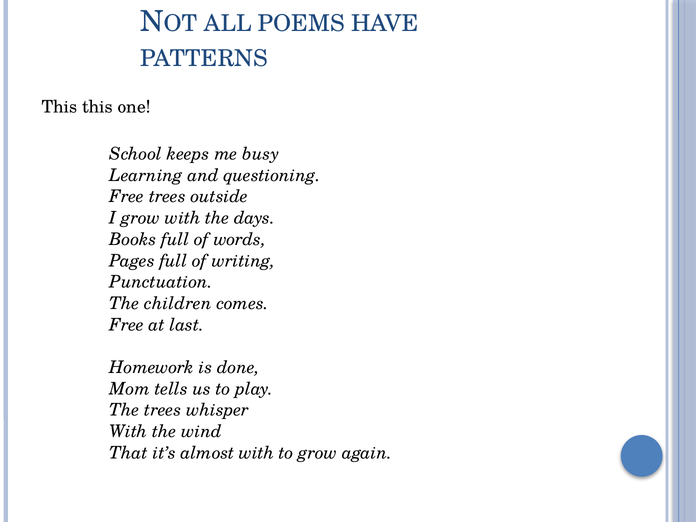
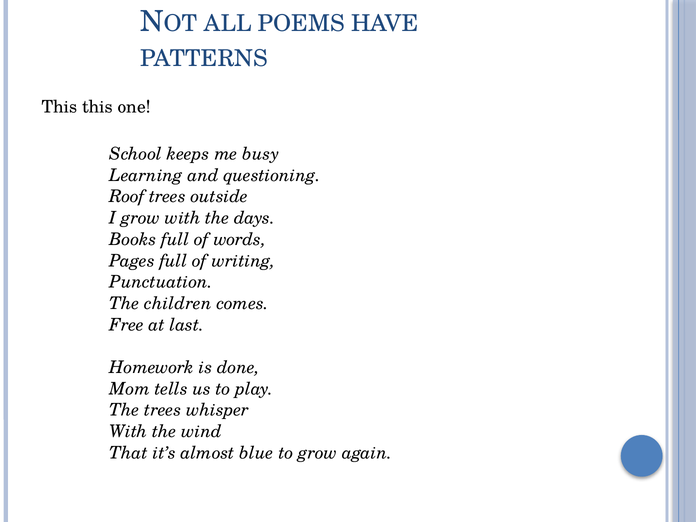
Free at (127, 197): Free -> Roof
almost with: with -> blue
